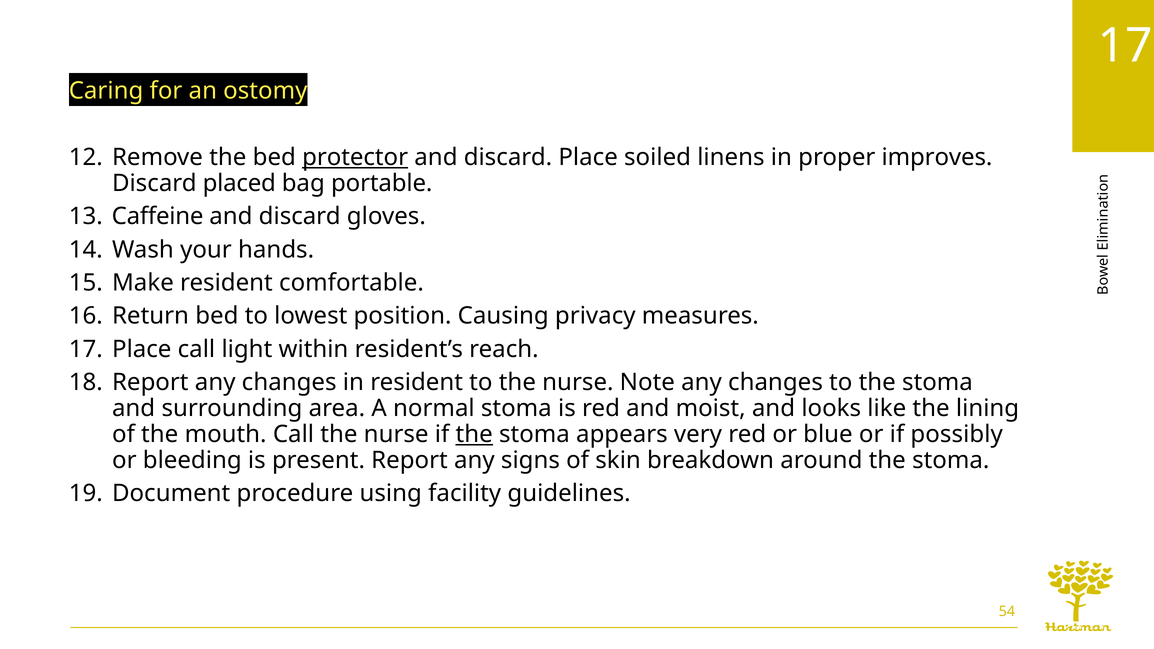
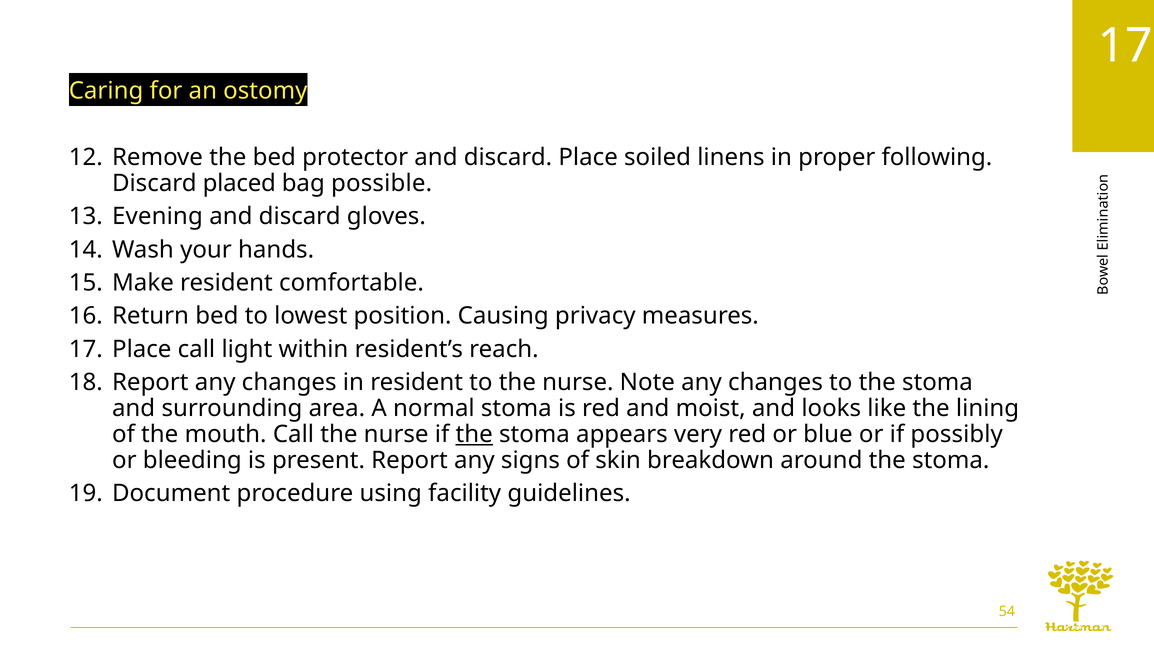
protector underline: present -> none
improves: improves -> following
portable: portable -> possible
Caffeine: Caffeine -> Evening
